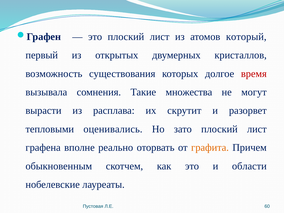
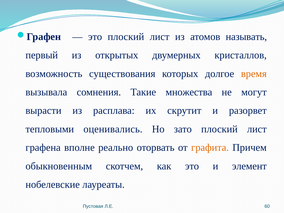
который: который -> называть
время colour: red -> orange
области: области -> элемент
